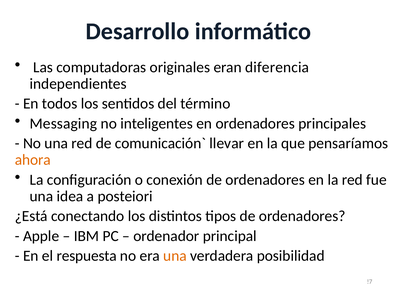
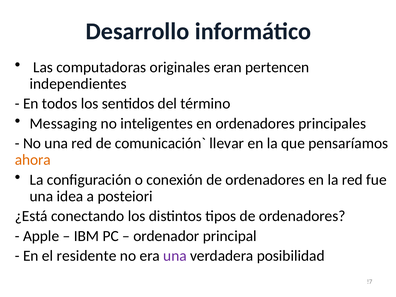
diferencia: diferencia -> pertencen
respuesta: respuesta -> residente
una at (175, 256) colour: orange -> purple
